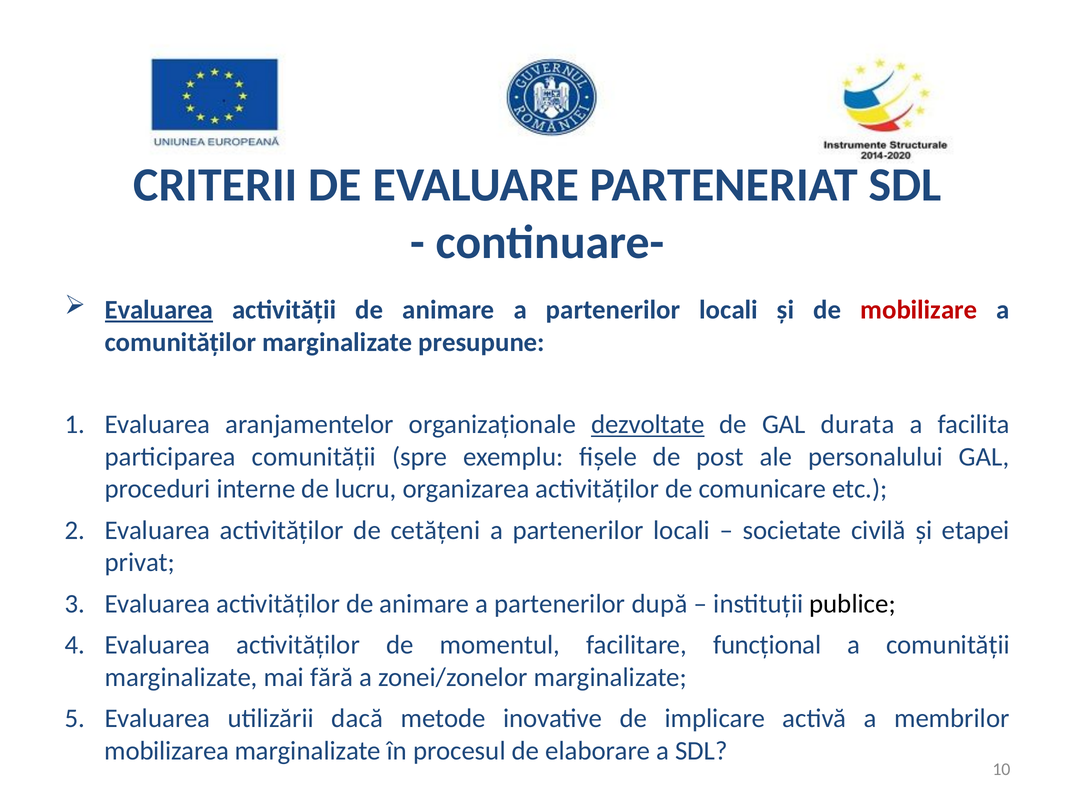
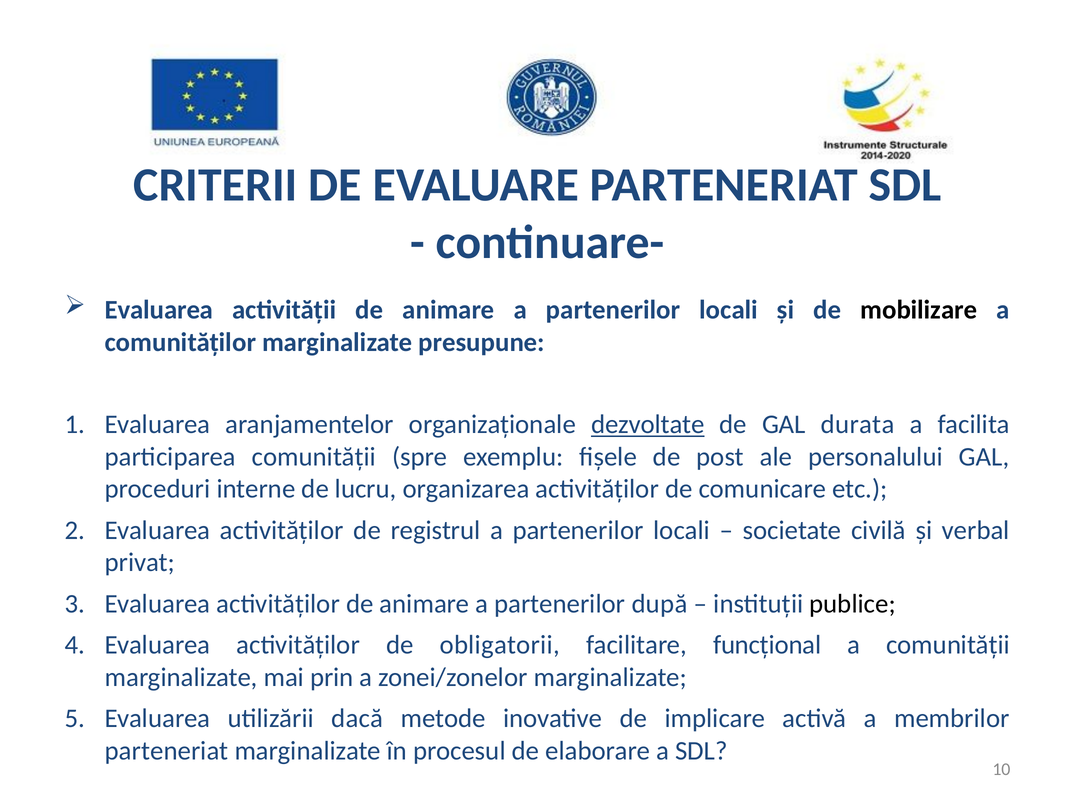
Evaluarea at (159, 310) underline: present -> none
mobilizare colour: red -> black
cetățeni: cetățeni -> registrul
etapei: etapei -> verbal
momentul: momentul -> obligatorii
fără: fără -> prin
mobilizarea at (167, 751): mobilizarea -> parteneriat
